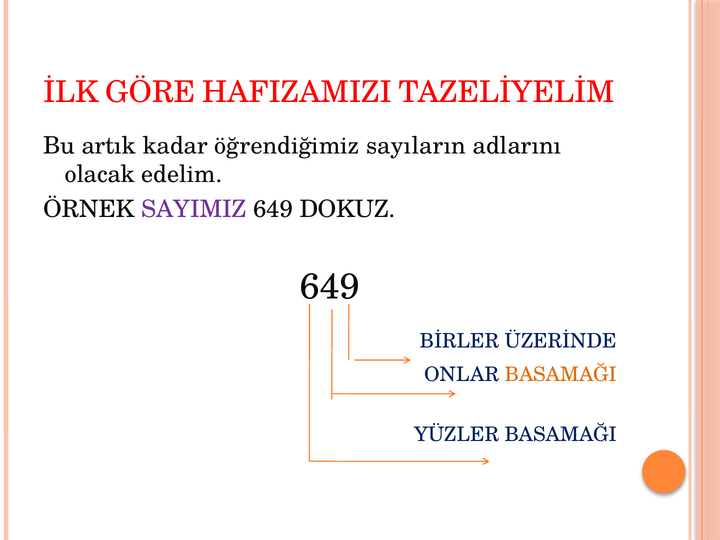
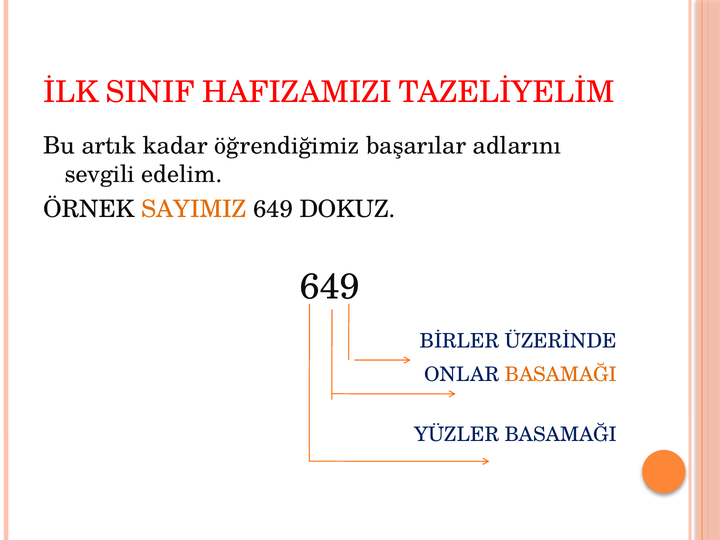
GÖRE: GÖRE -> SINIF
sayıların: sayıların -> başarılar
olacak: olacak -> sevgili
SAYIMIZ colour: purple -> orange
